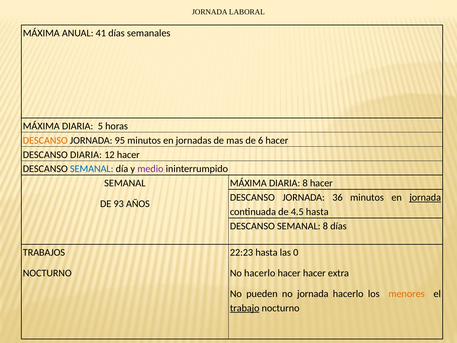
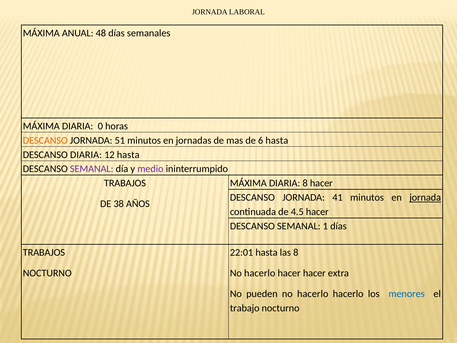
41: 41 -> 48
5: 5 -> 0
95: 95 -> 51
6 hacer: hacer -> hasta
12 hacer: hacer -> hasta
SEMANAL at (92, 169) colour: blue -> purple
SEMANAL at (125, 183): SEMANAL -> TRABAJOS
36: 36 -> 41
93: 93 -> 38
4.5 hasta: hasta -> hacer
SEMANAL 8: 8 -> 1
22:23: 22:23 -> 22:01
las 0: 0 -> 8
pueden no jornada: jornada -> hacerlo
menores colour: orange -> blue
trabajo underline: present -> none
